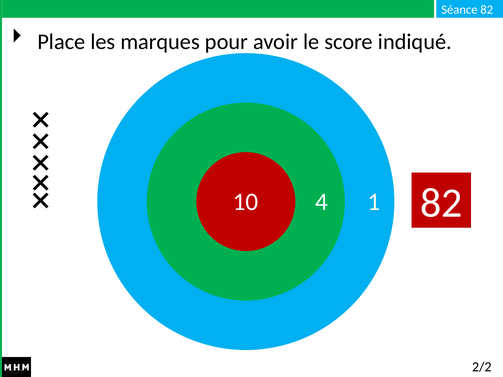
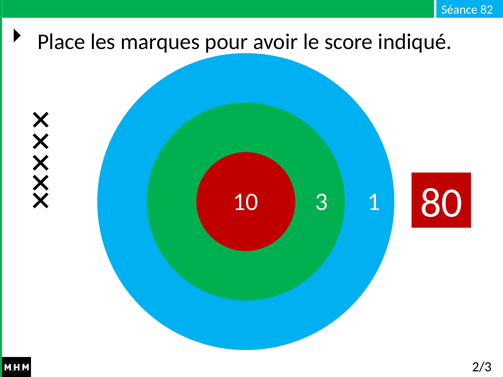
4: 4 -> 3
1 82: 82 -> 80
2/2: 2/2 -> 2/3
